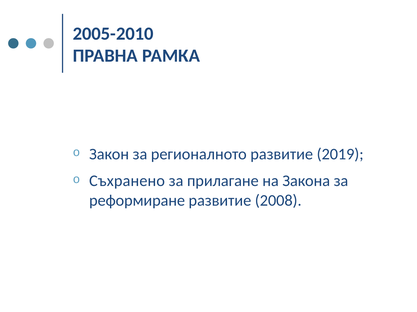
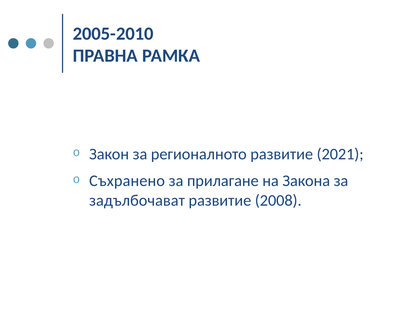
2019: 2019 -> 2021
реформиране: реформиране -> задълбочават
